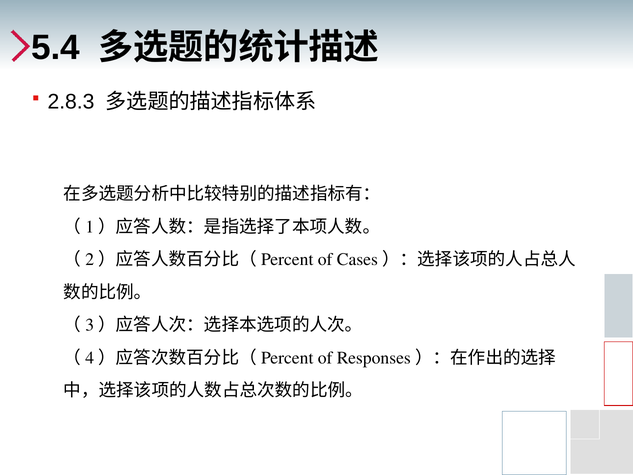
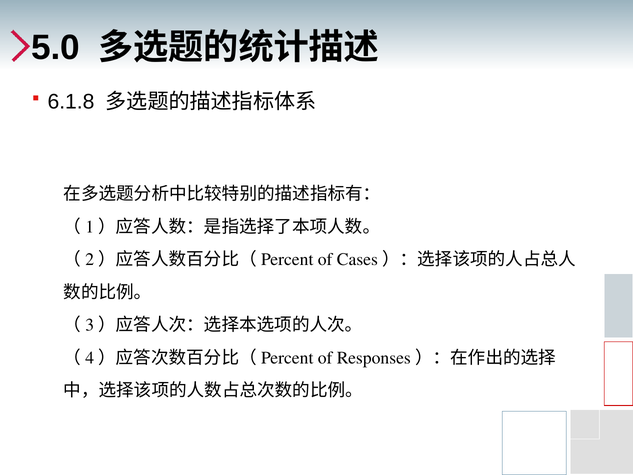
5.4: 5.4 -> 5.0
2.8.3: 2.8.3 -> 6.1.8
